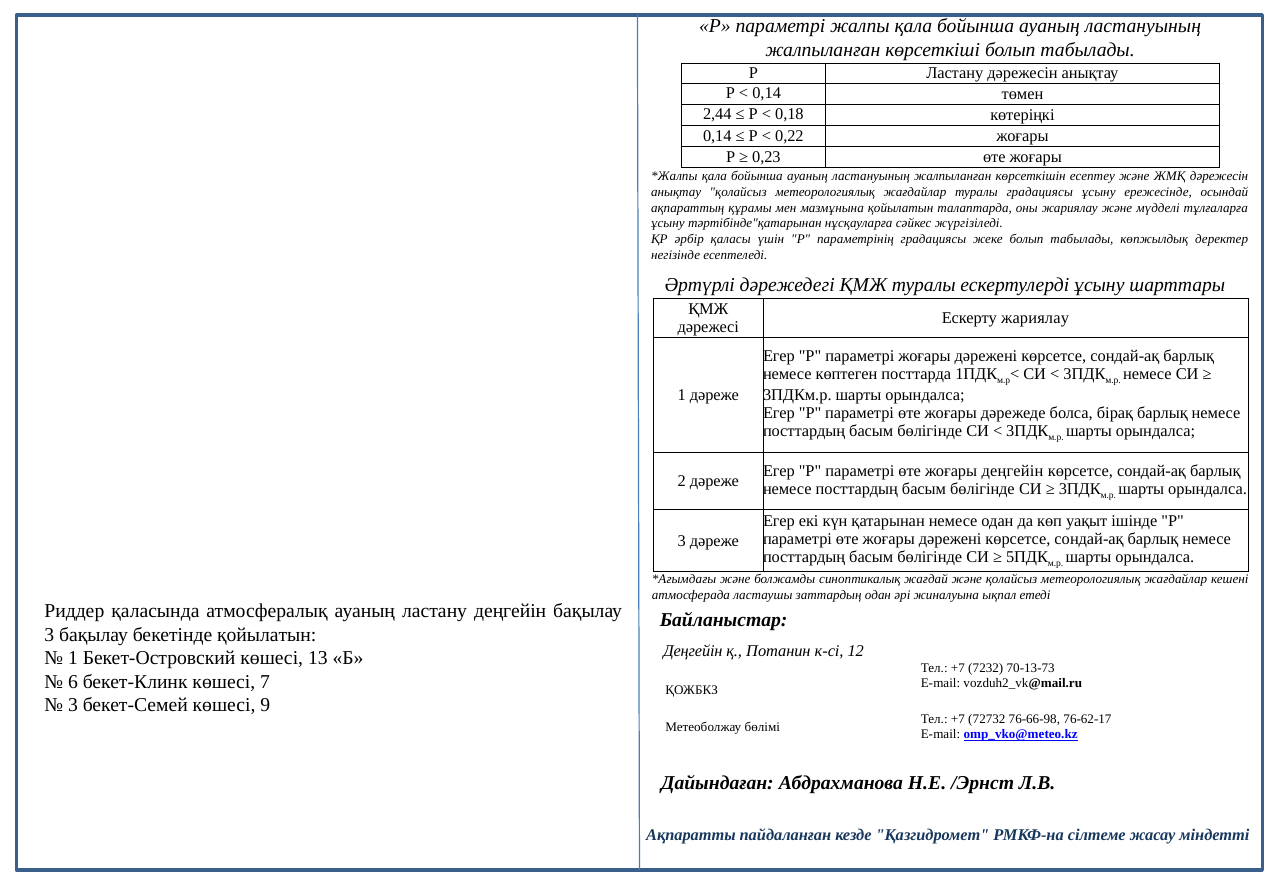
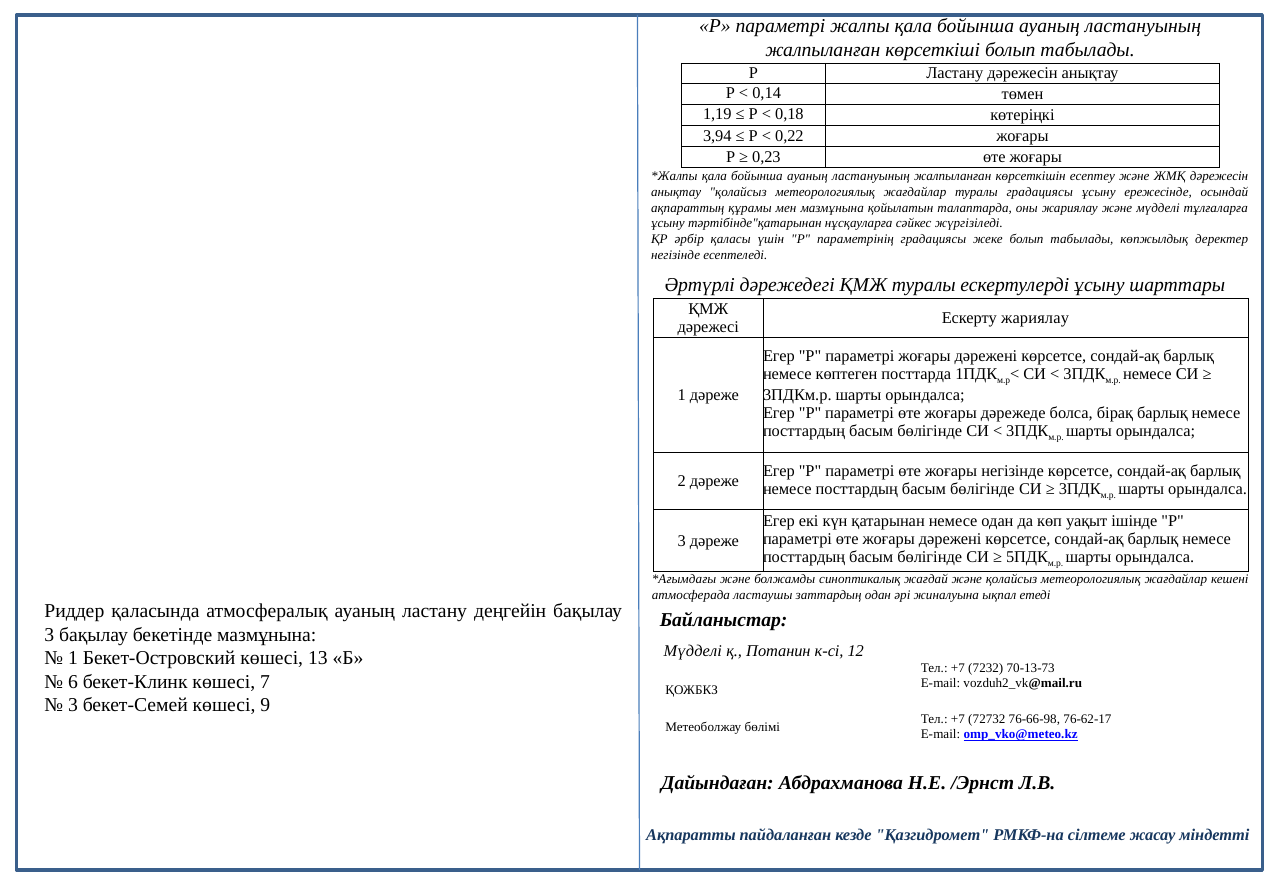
2,44: 2,44 -> 1,19
0,14 at (717, 136): 0,14 -> 3,94
жоғары деңгейін: деңгейін -> негізінде
бекетінде қойылатын: қойылатын -> мазмұнына
Деңгейін at (693, 652): Деңгейін -> Мүдделі
